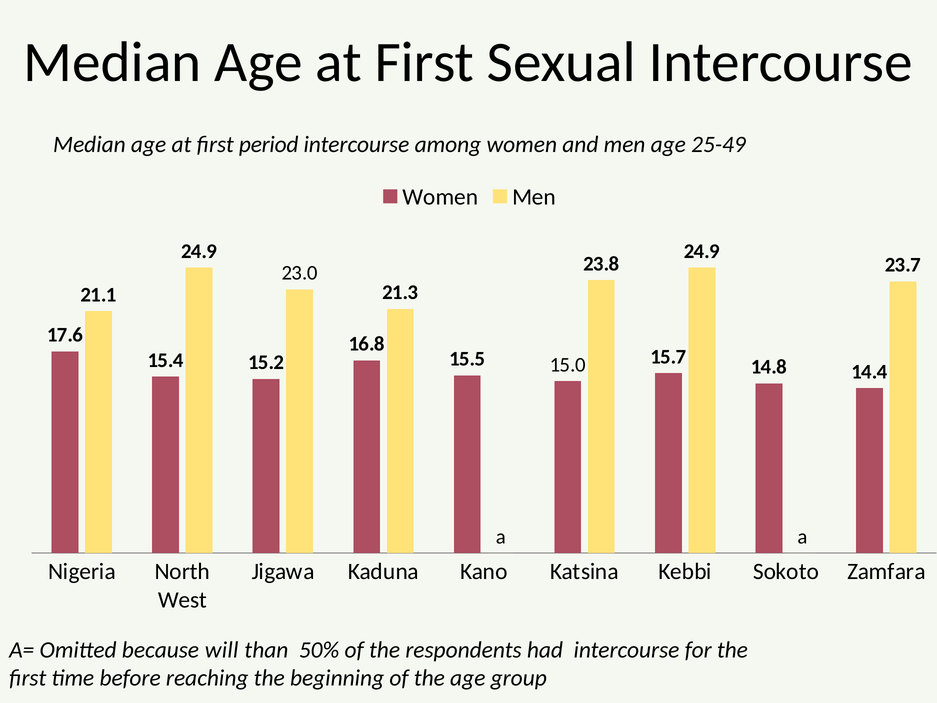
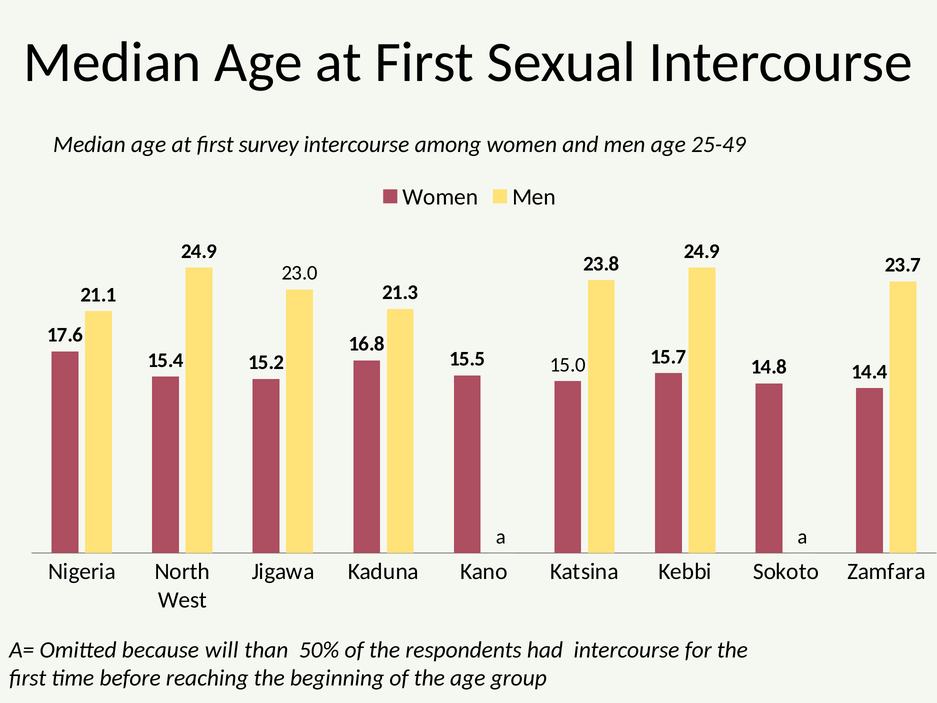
period: period -> survey
